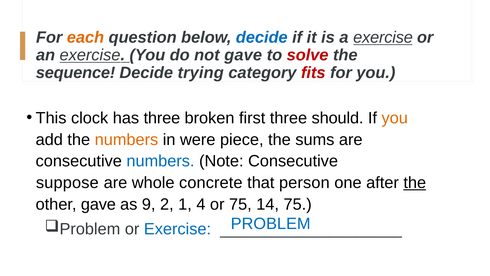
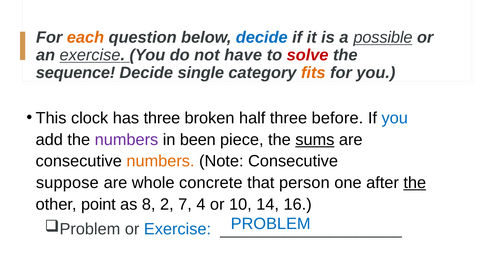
a exercise: exercise -> possible
not gave: gave -> have
trying: trying -> single
fits colour: red -> orange
first: first -> half
should: should -> before
you at (395, 118) colour: orange -> blue
numbers at (126, 139) colour: orange -> purple
were: were -> been
sums underline: none -> present
numbers at (160, 161) colour: blue -> orange
other gave: gave -> point
9: 9 -> 8
1: 1 -> 7
or 75: 75 -> 10
14 75: 75 -> 16
